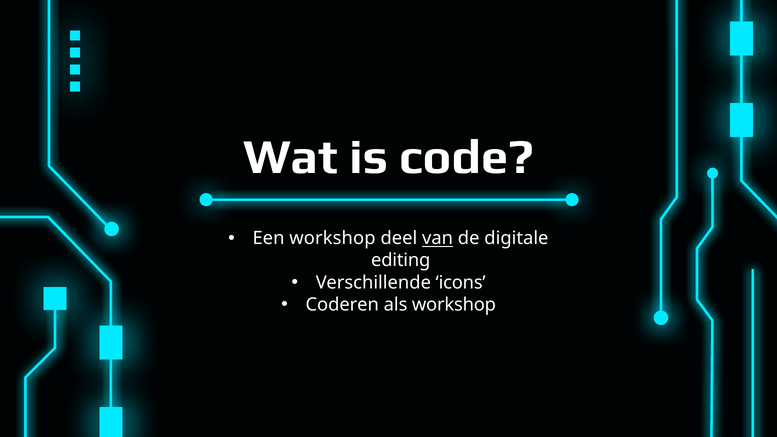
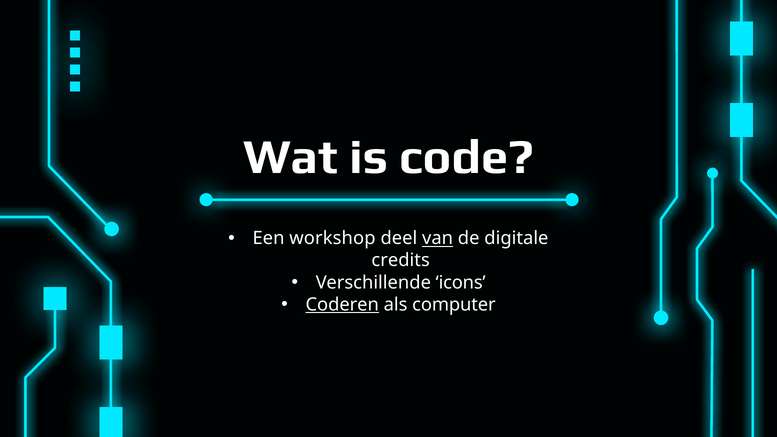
editing: editing -> credits
Coderen underline: none -> present
als workshop: workshop -> computer
